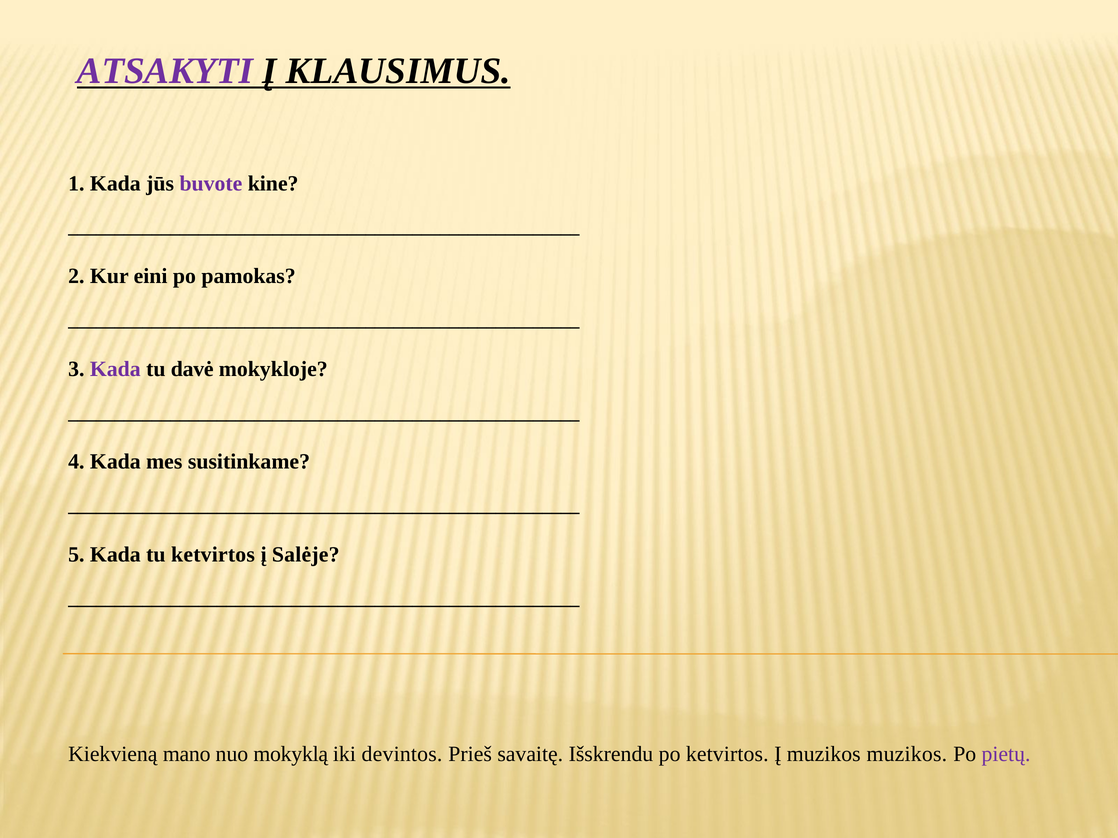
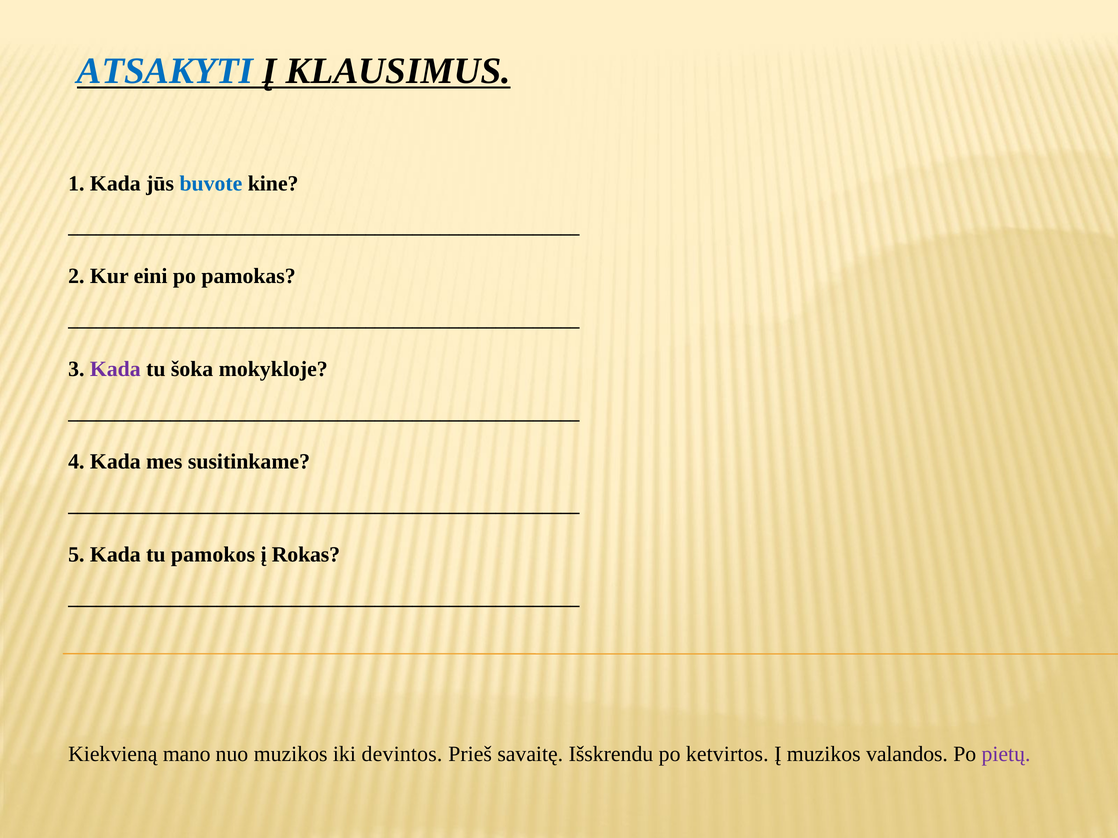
ATSAKYTI colour: purple -> blue
buvote colour: purple -> blue
davė: davė -> šoka
tu ketvirtos: ketvirtos -> pamokos
Salėje: Salėje -> Rokas
nuo mokyklą: mokyklą -> muzikos
muzikos muzikos: muzikos -> valandos
